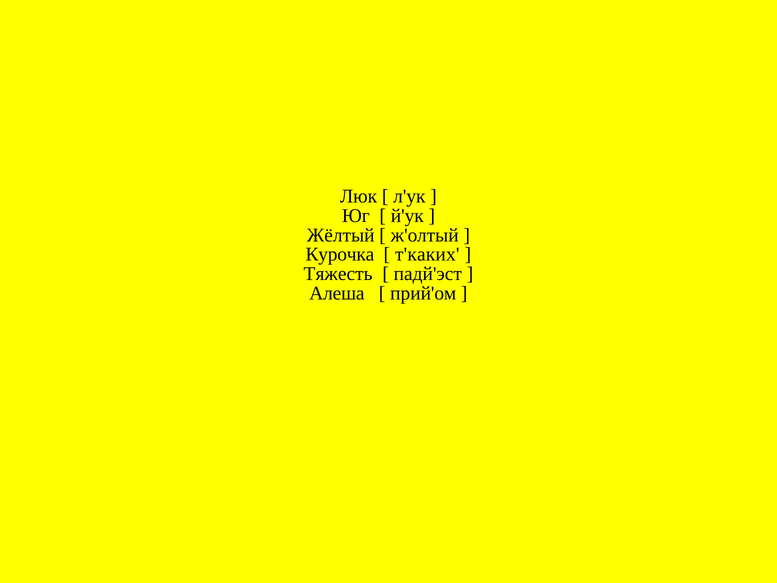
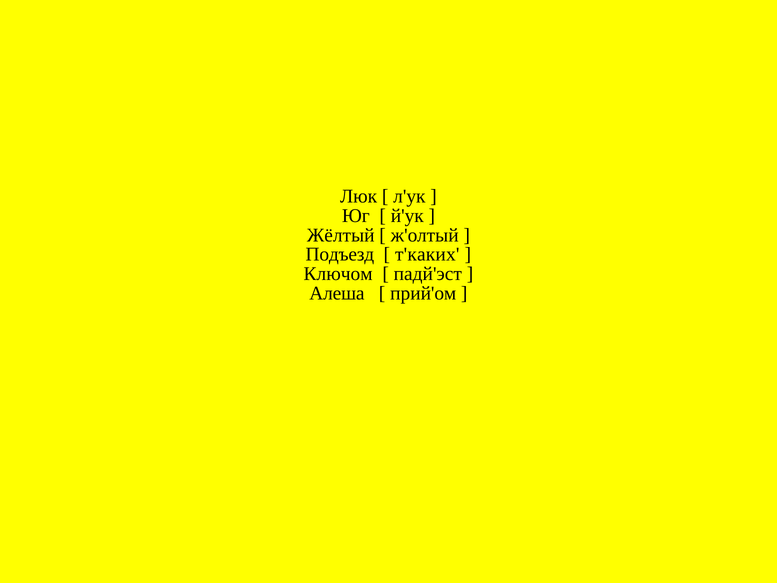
Курочка: Курочка -> Подъезд
Тяжесть: Тяжесть -> Ключом
